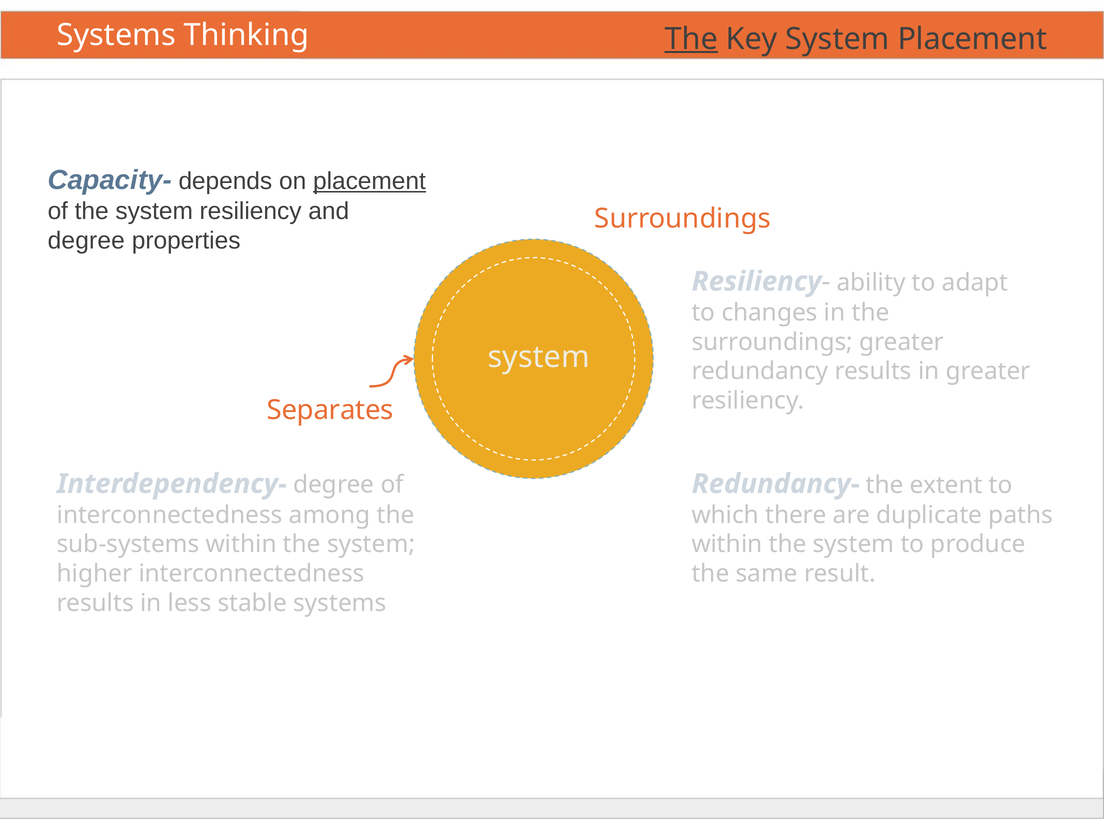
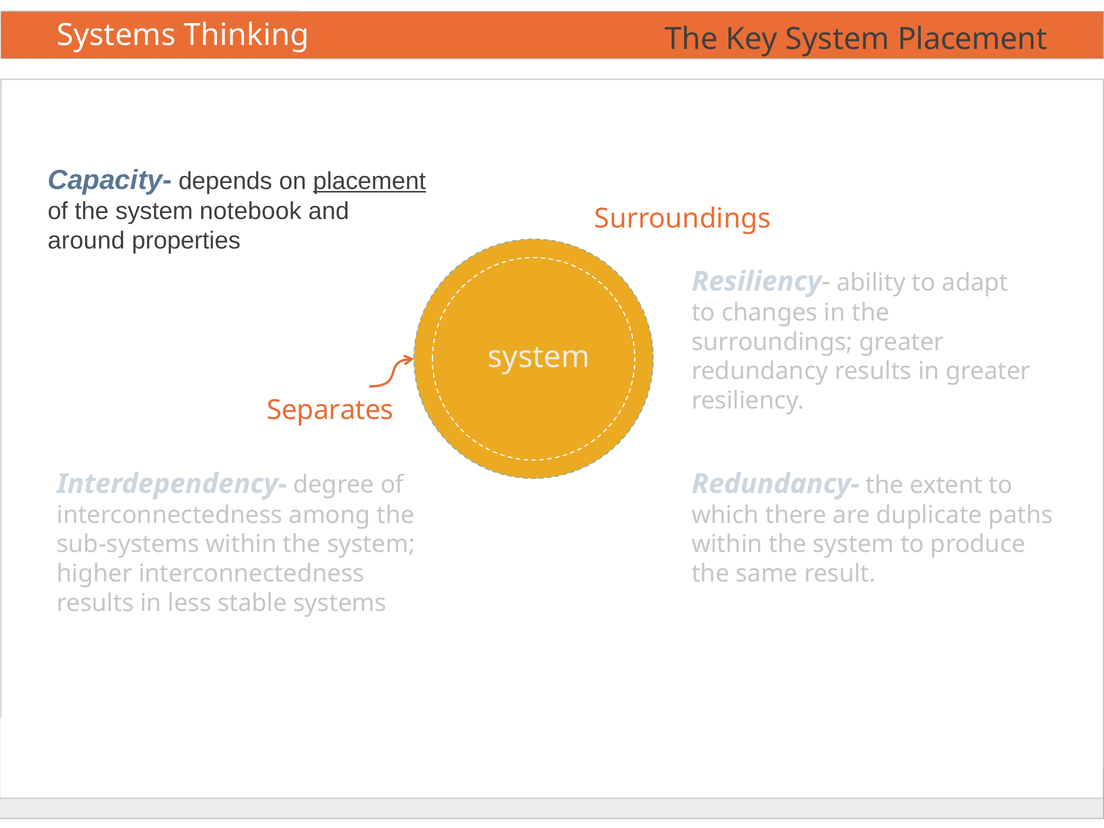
The at (691, 39) underline: present -> none
system resiliency: resiliency -> notebook
degree at (86, 241): degree -> around
